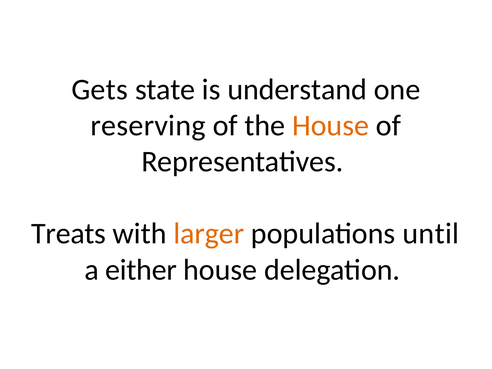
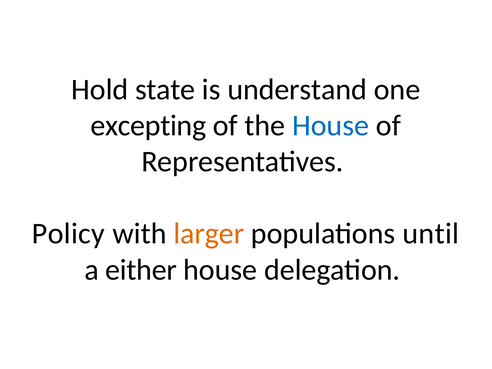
Gets: Gets -> Hold
reserving: reserving -> excepting
House at (331, 126) colour: orange -> blue
Treats: Treats -> Policy
